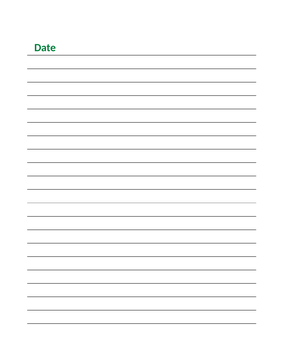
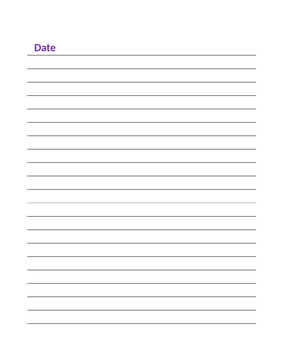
Date colour: green -> purple
